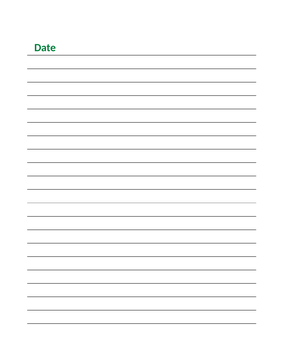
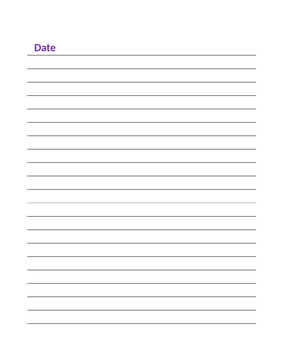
Date colour: green -> purple
